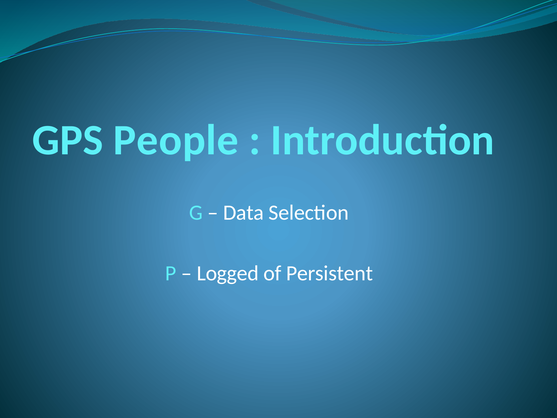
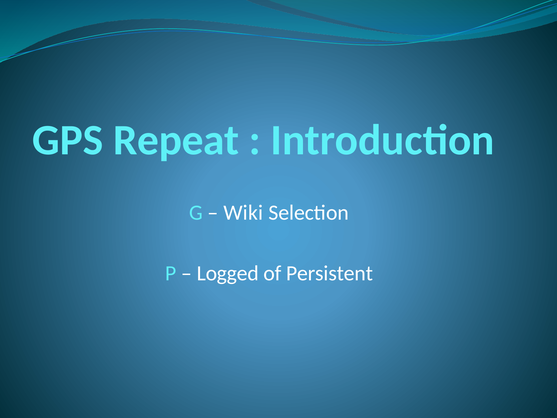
People: People -> Repeat
Data: Data -> Wiki
